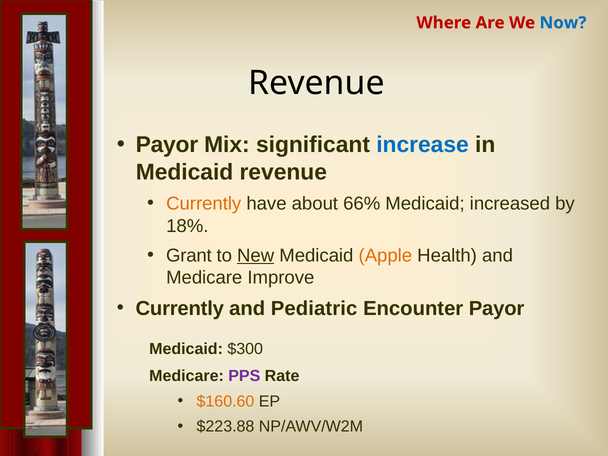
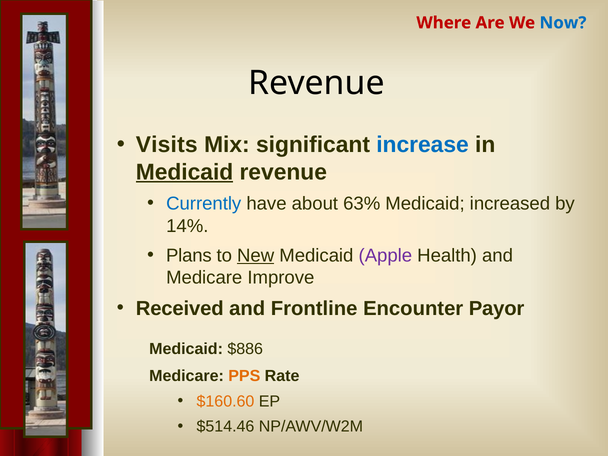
Payor at (167, 145): Payor -> Visits
Medicaid at (185, 172) underline: none -> present
Currently at (204, 204) colour: orange -> blue
66%: 66% -> 63%
18%: 18% -> 14%
Grant: Grant -> Plans
Apple colour: orange -> purple
Currently at (180, 309): Currently -> Received
Pediatric: Pediatric -> Frontline
$300: $300 -> $886
PPS colour: purple -> orange
$223.88: $223.88 -> $514.46
